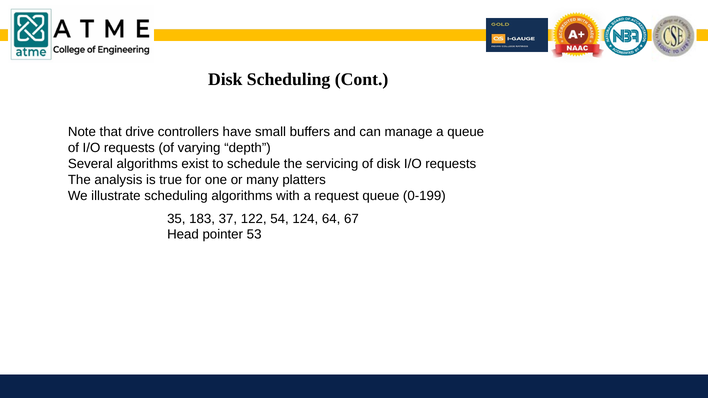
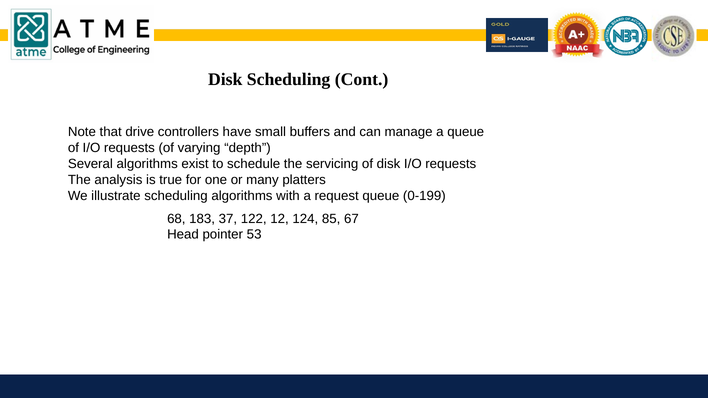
35: 35 -> 68
54: 54 -> 12
64: 64 -> 85
